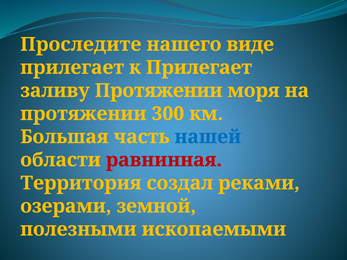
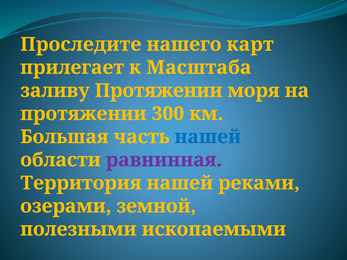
виде: виде -> карт
к Прилегает: Прилегает -> Масштаба
равнинная colour: red -> purple
Территория создал: создал -> нашей
